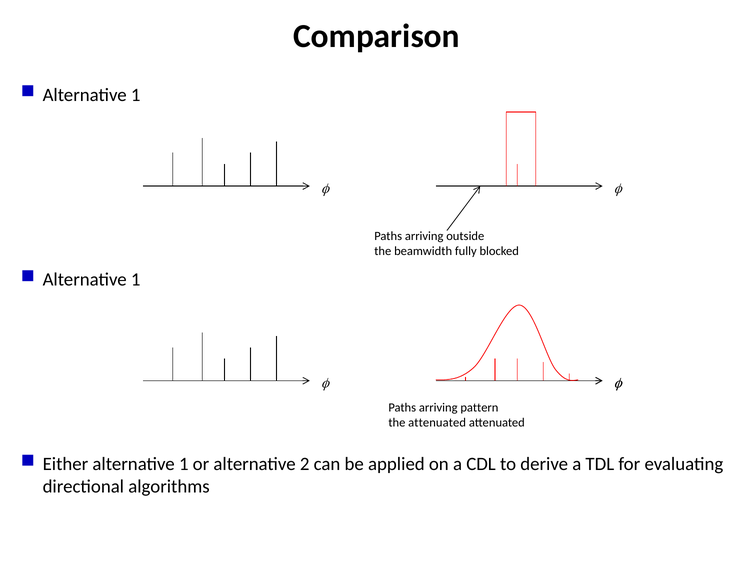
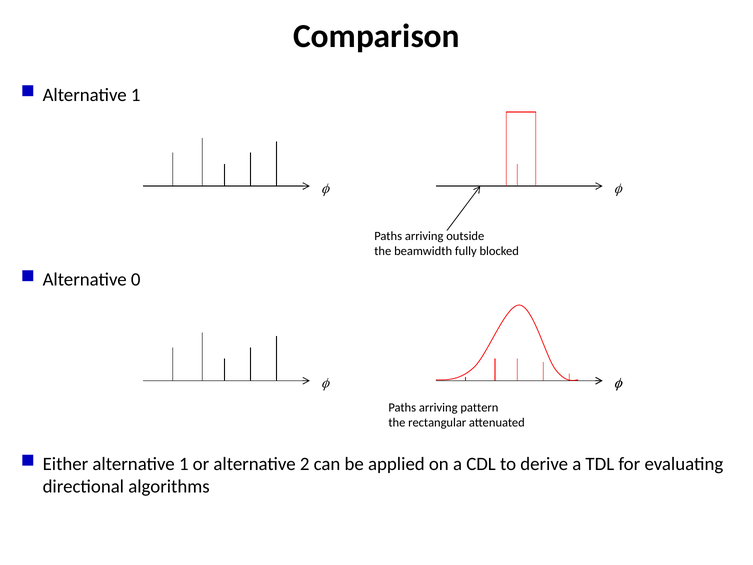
1 at (136, 279): 1 -> 0
the attenuated: attenuated -> rectangular
